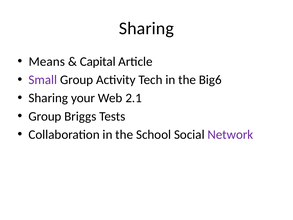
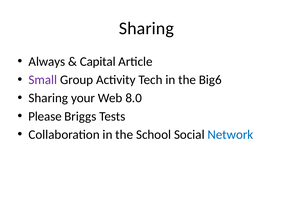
Means: Means -> Always
2.1: 2.1 -> 8.0
Group at (45, 116): Group -> Please
Network colour: purple -> blue
